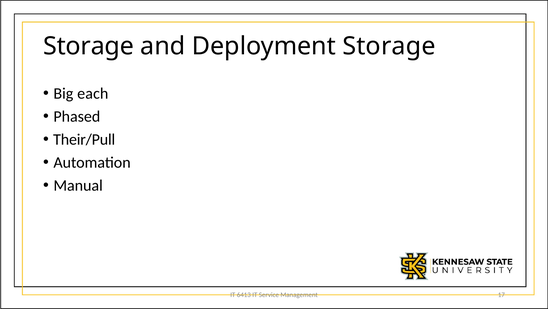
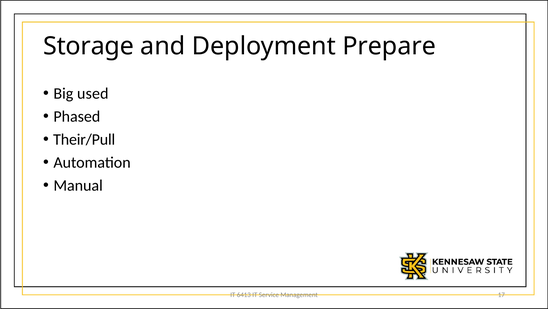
Deployment Storage: Storage -> Prepare
each: each -> used
